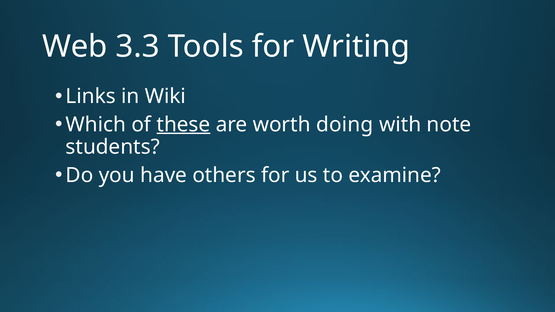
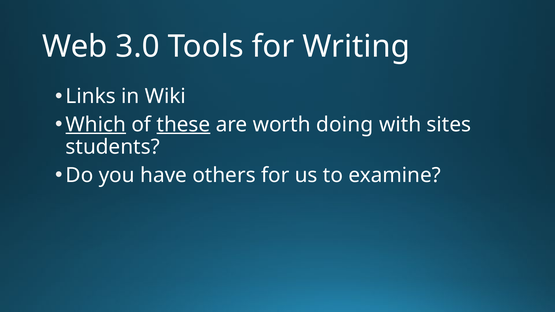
3.3: 3.3 -> 3.0
Which underline: none -> present
note: note -> sites
